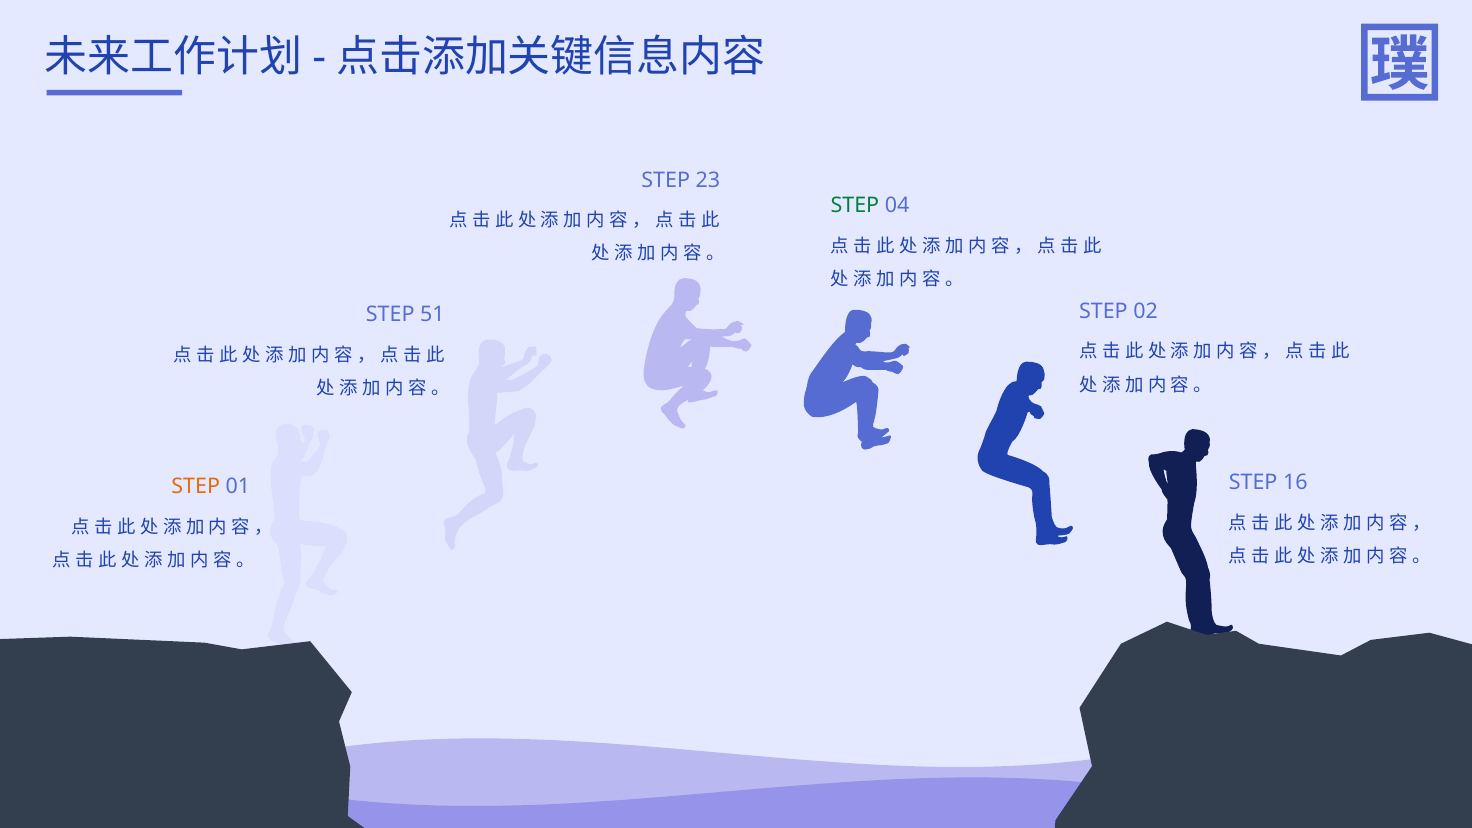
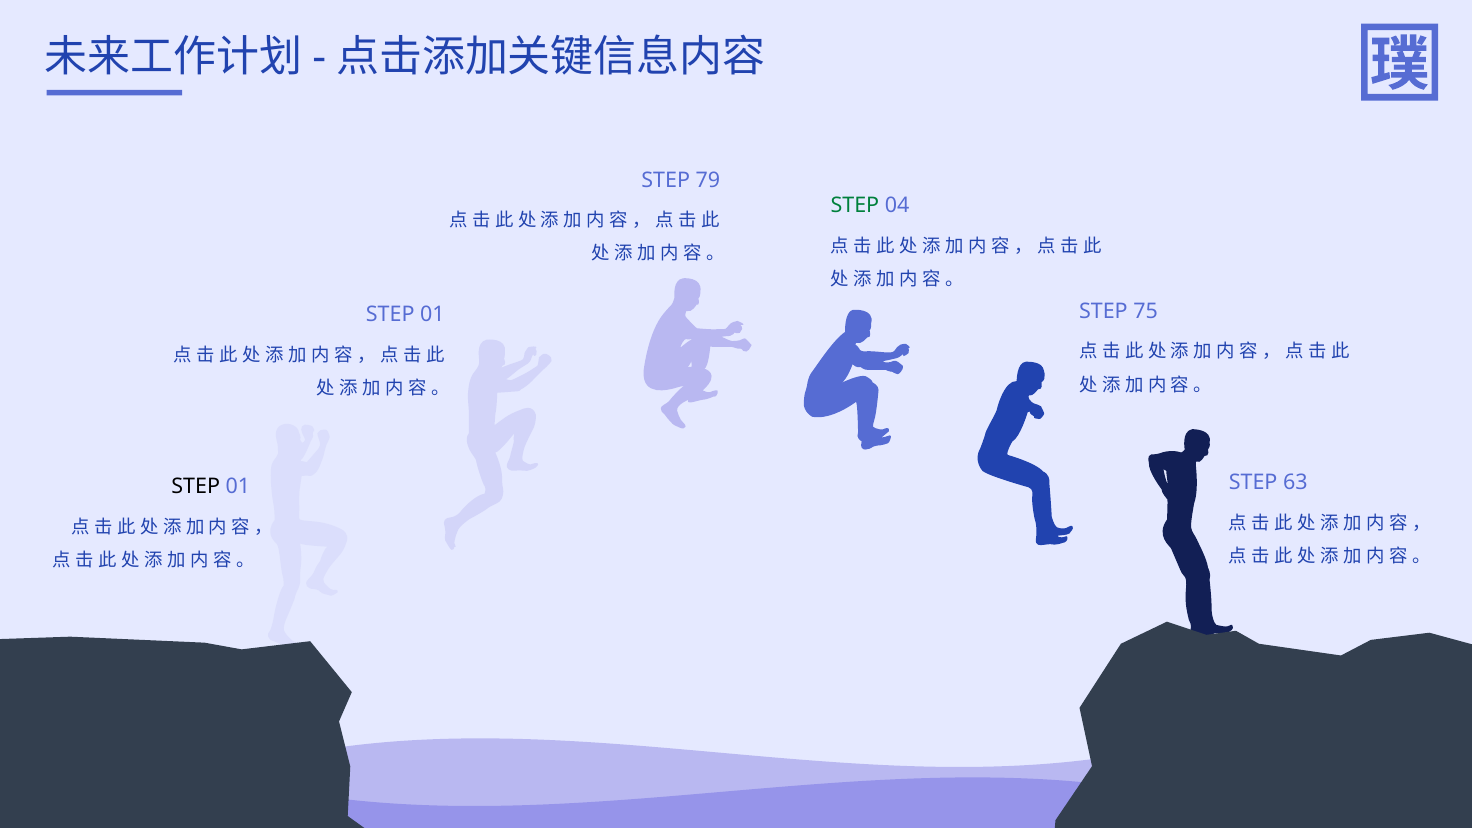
23: 23 -> 79
02: 02 -> 75
51 at (432, 315): 51 -> 01
16: 16 -> 63
STEP at (196, 487) colour: orange -> black
